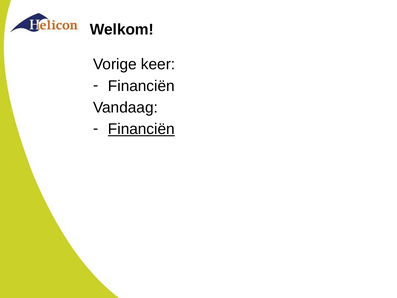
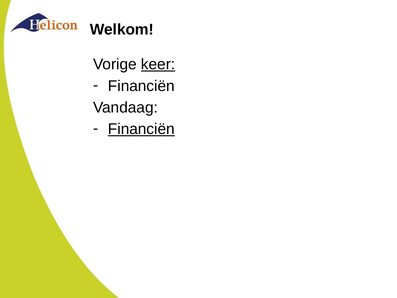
keer underline: none -> present
